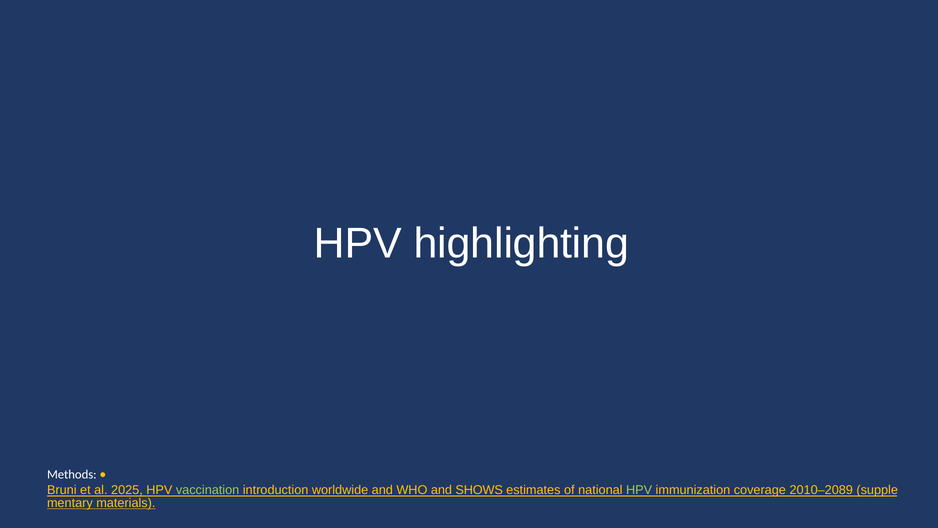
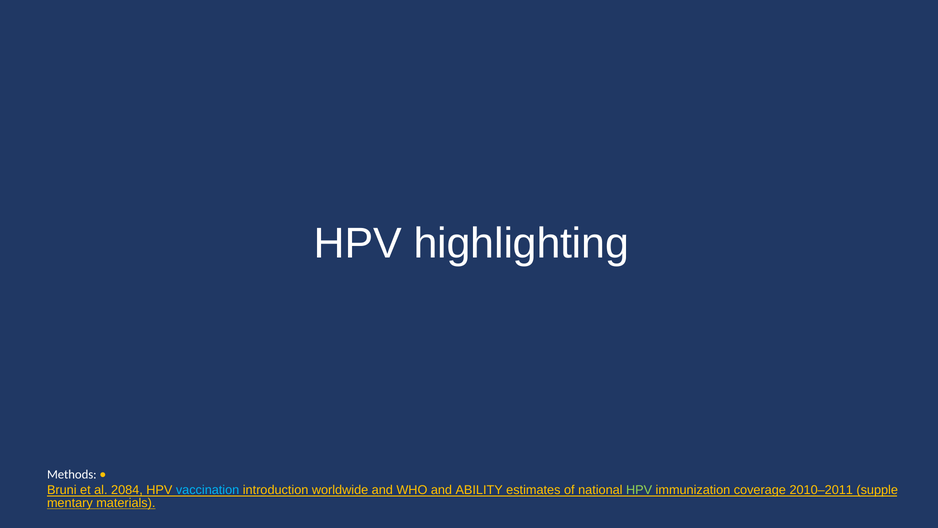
2025: 2025 -> 2084
vaccination colour: light green -> light blue
SHOWS: SHOWS -> ABILITY
2010–2089: 2010–2089 -> 2010–2011
